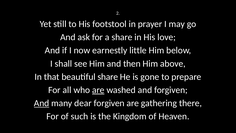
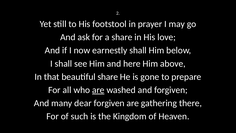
earnestly little: little -> shall
then: then -> here
And at (42, 103) underline: present -> none
